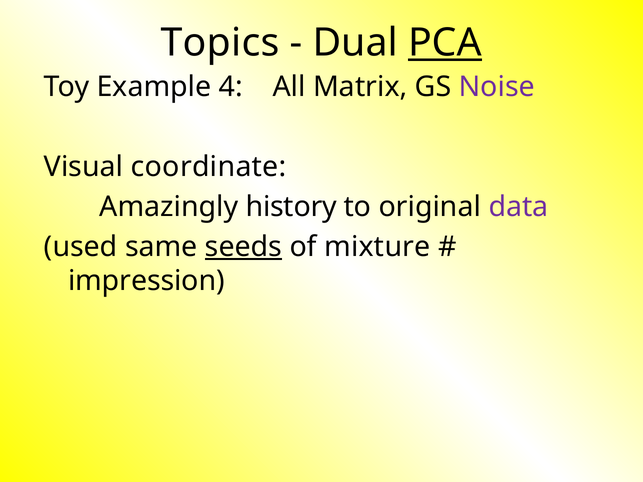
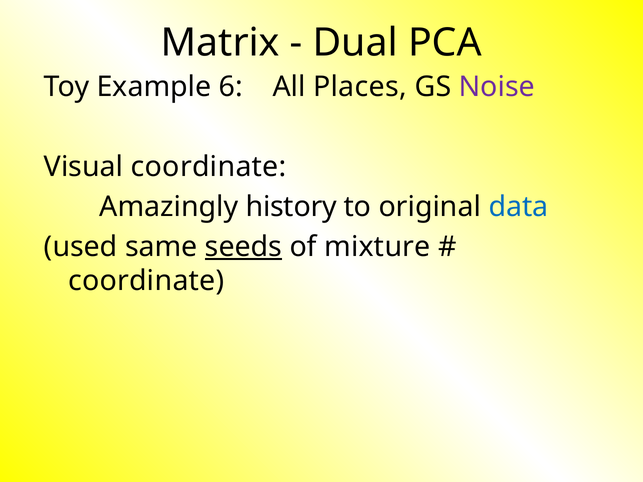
Topics: Topics -> Matrix
PCA underline: present -> none
4: 4 -> 6
Matrix: Matrix -> Places
data colour: purple -> blue
impression at (146, 281): impression -> coordinate
